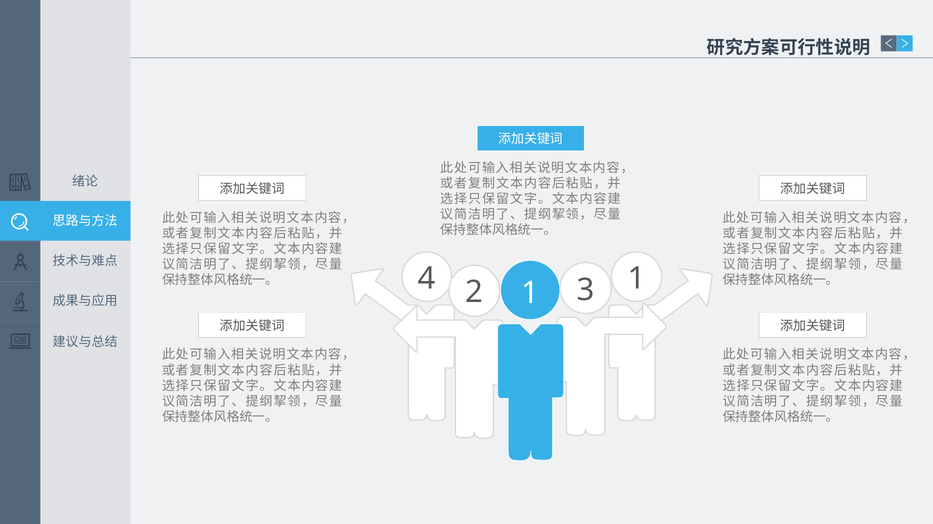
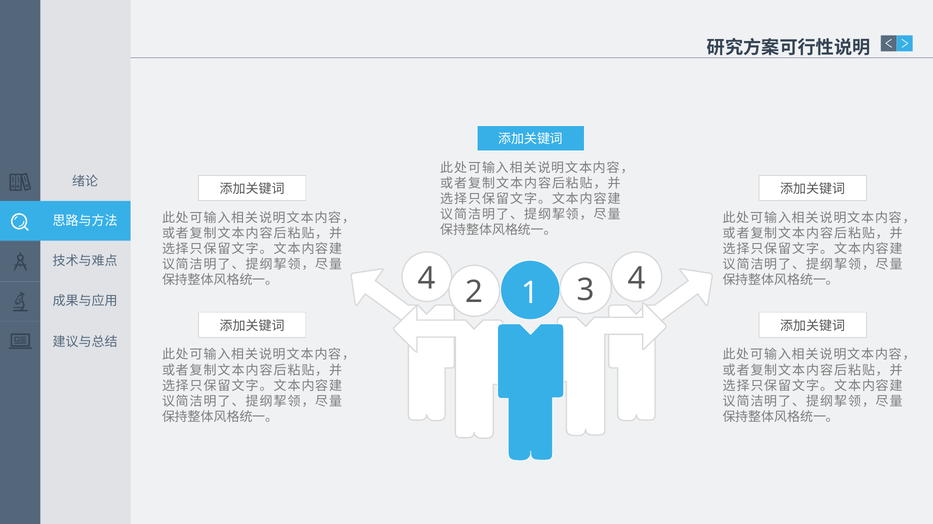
4 1: 1 -> 4
